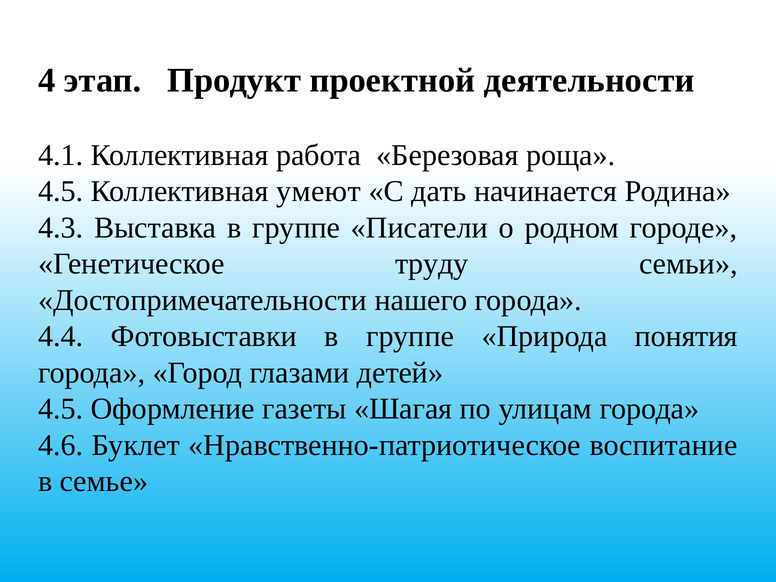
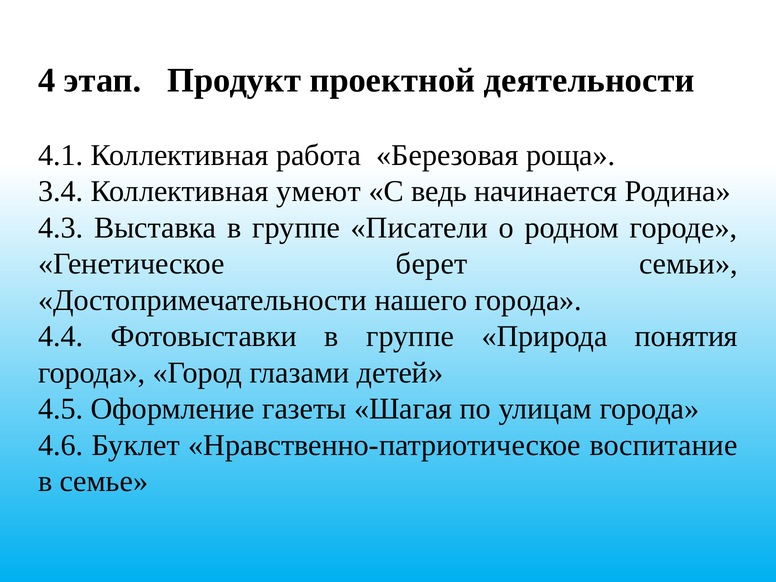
4.5 at (61, 191): 4.5 -> 3.4
дать: дать -> ведь
труду: труду -> берет
